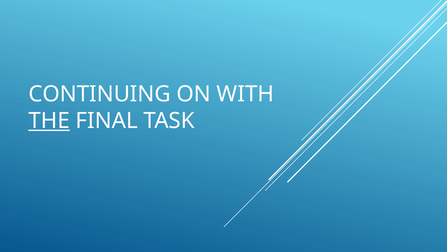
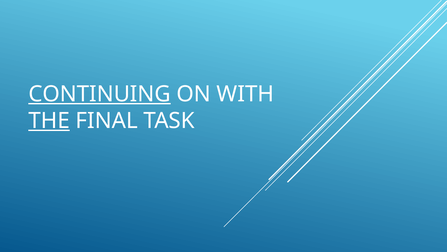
CONTINUING underline: none -> present
